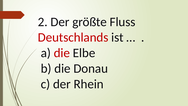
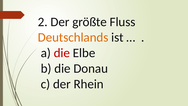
Deutschlands colour: red -> orange
